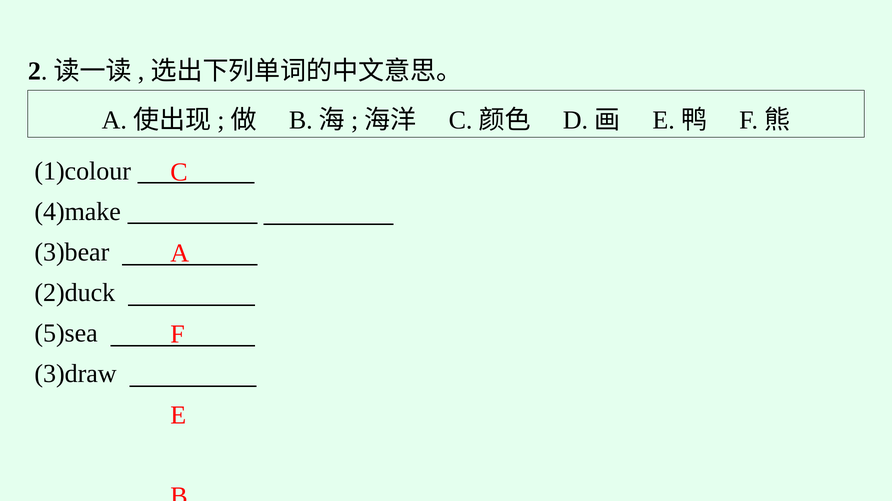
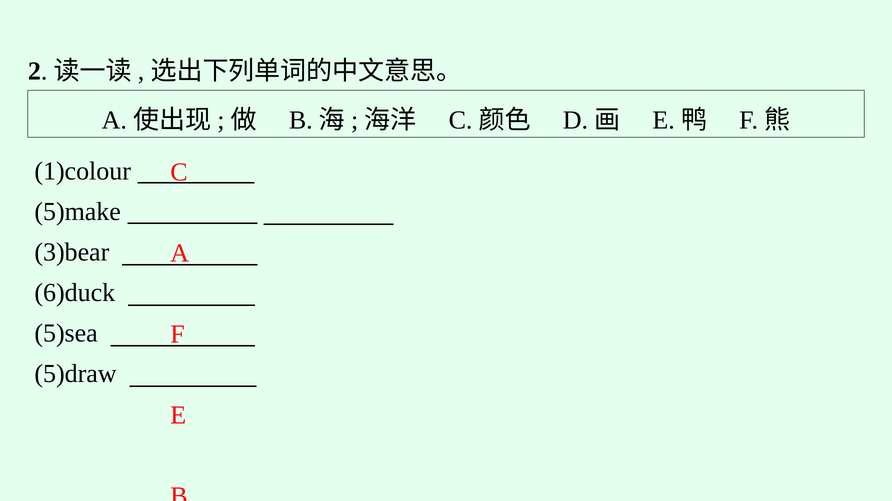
4)make: 4)make -> 5)make
2)duck: 2)duck -> 6)duck
3)draw: 3)draw -> 5)draw
